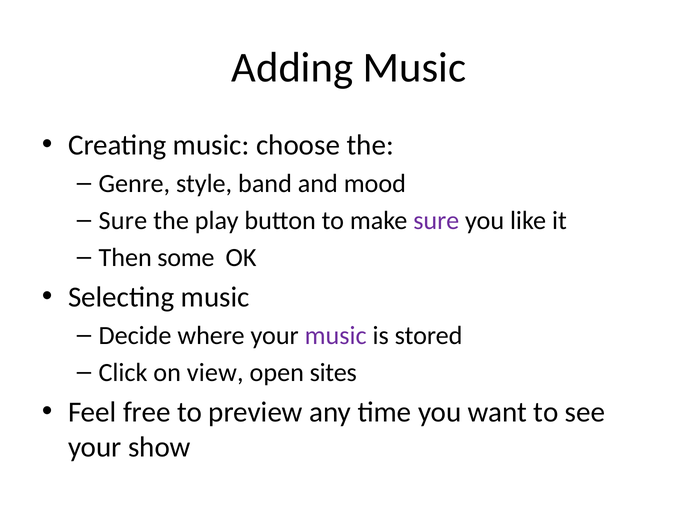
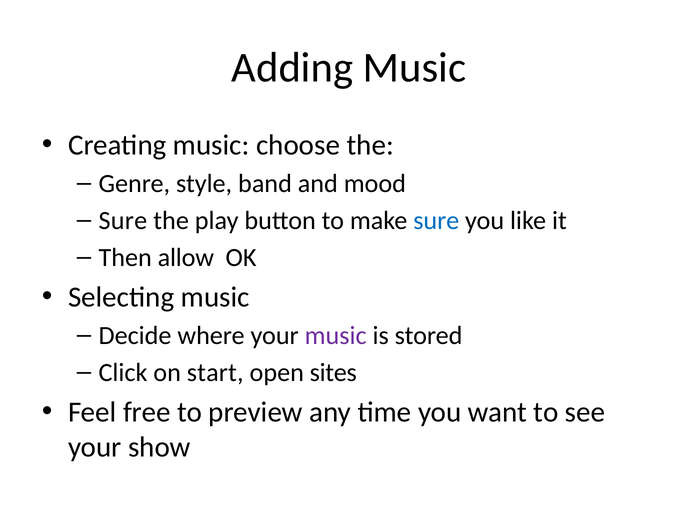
sure at (436, 220) colour: purple -> blue
some: some -> allow
view: view -> start
